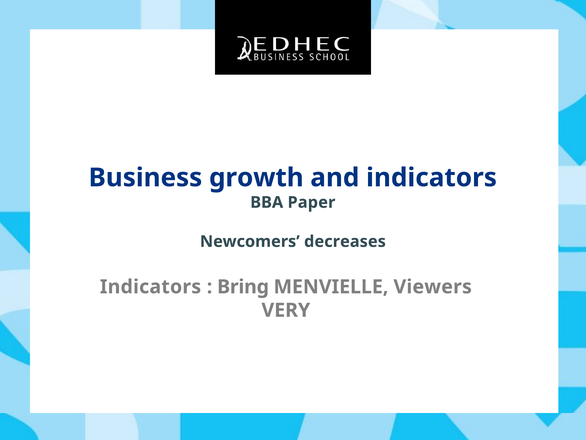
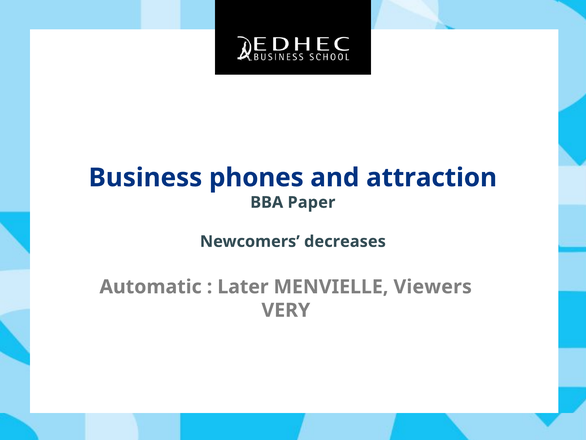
growth: growth -> phones
and indicators: indicators -> attraction
Indicators at (150, 287): Indicators -> Automatic
Bring: Bring -> Later
